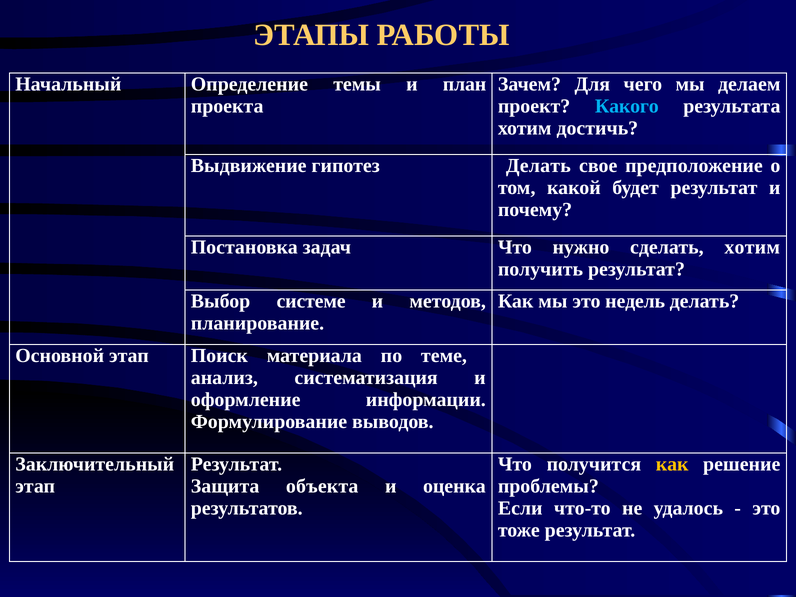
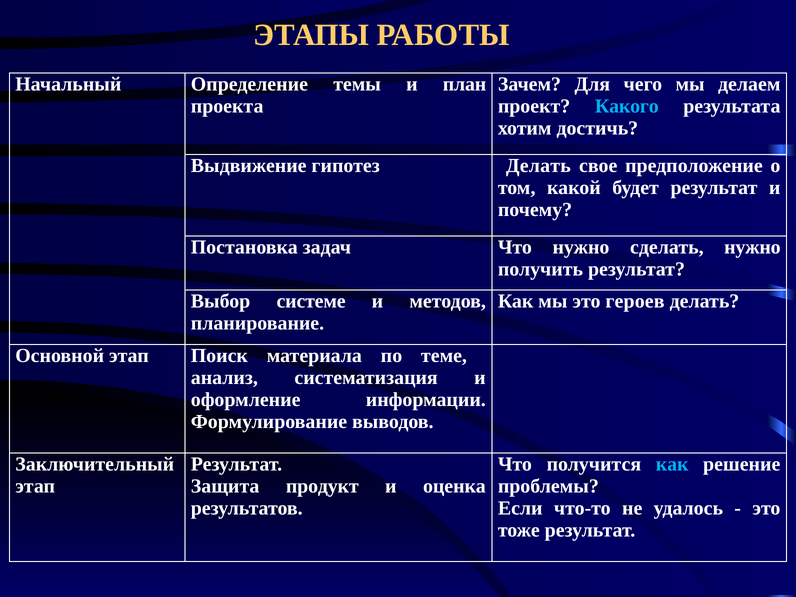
сделать хотим: хотим -> нужно
недель: недель -> героев
как at (672, 464) colour: yellow -> light blue
объекта: объекта -> продукт
